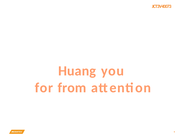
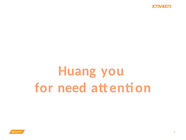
from: from -> need
